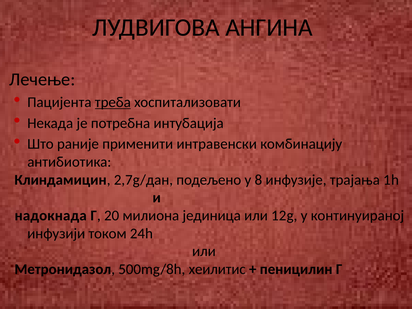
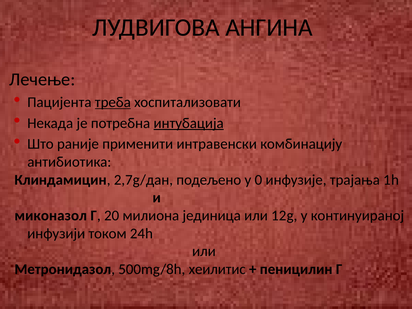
интубација underline: none -> present
8: 8 -> 0
надокнада: надокнада -> миконазол
